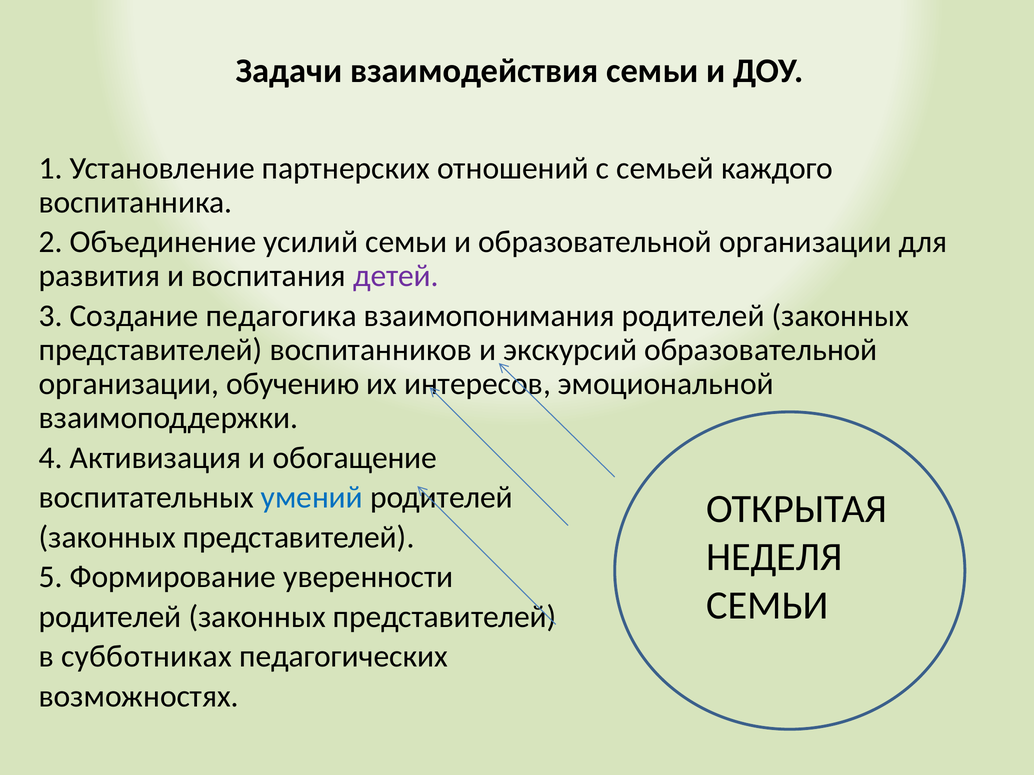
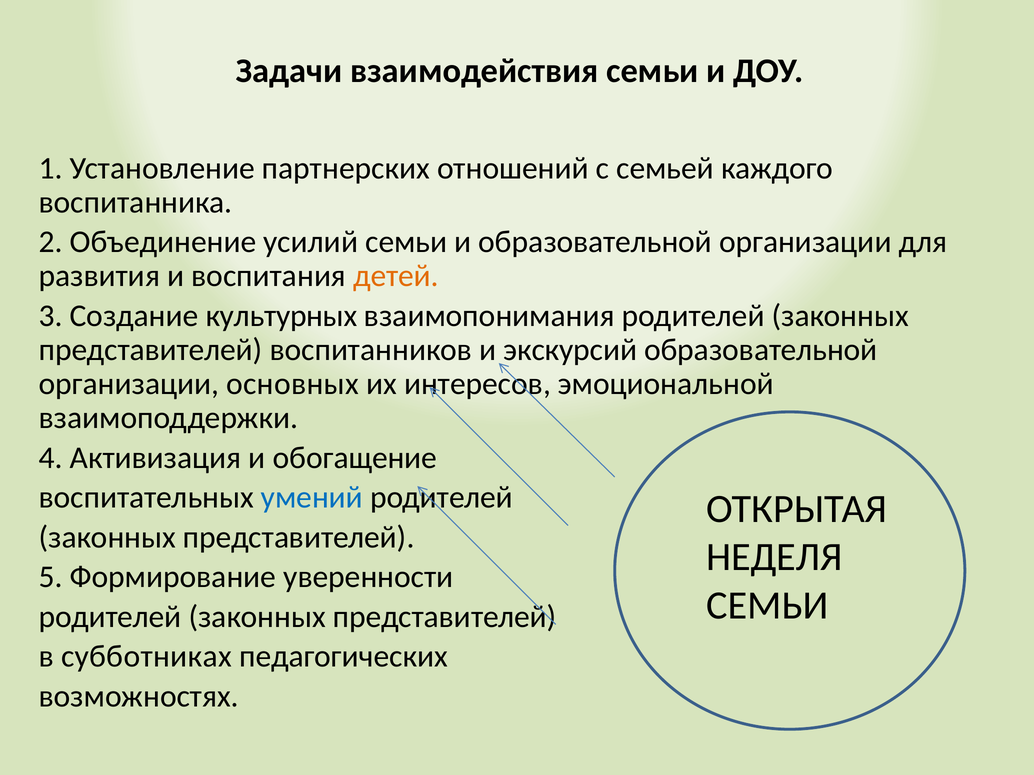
детей colour: purple -> orange
педагогика: педагогика -> культурных
обучению: обучению -> основных
